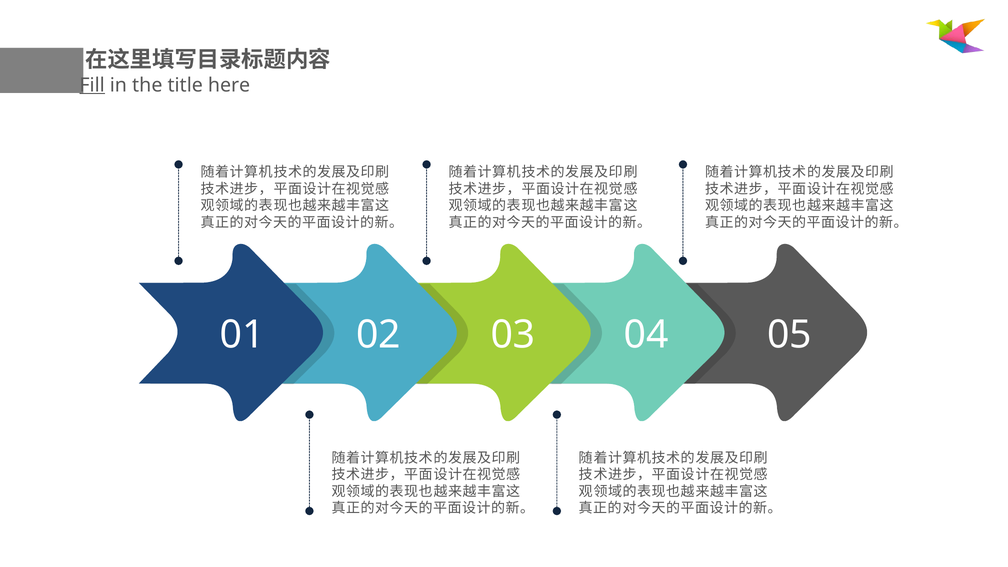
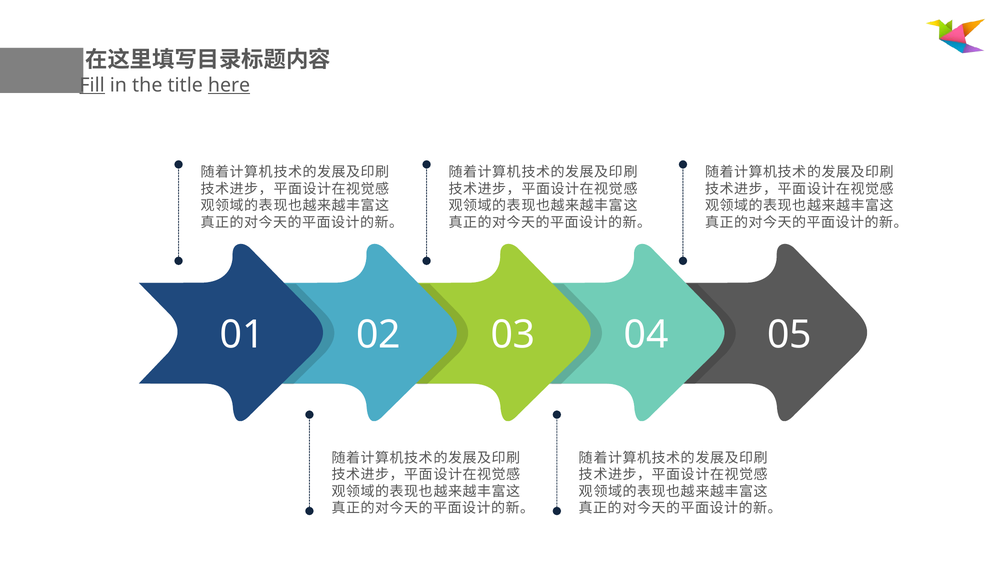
here underline: none -> present
